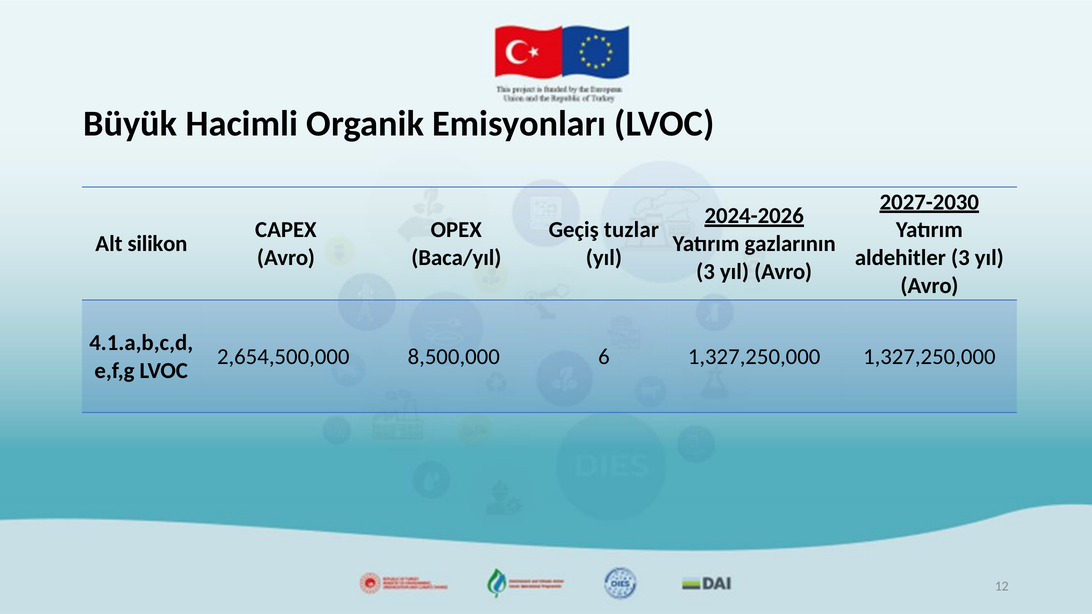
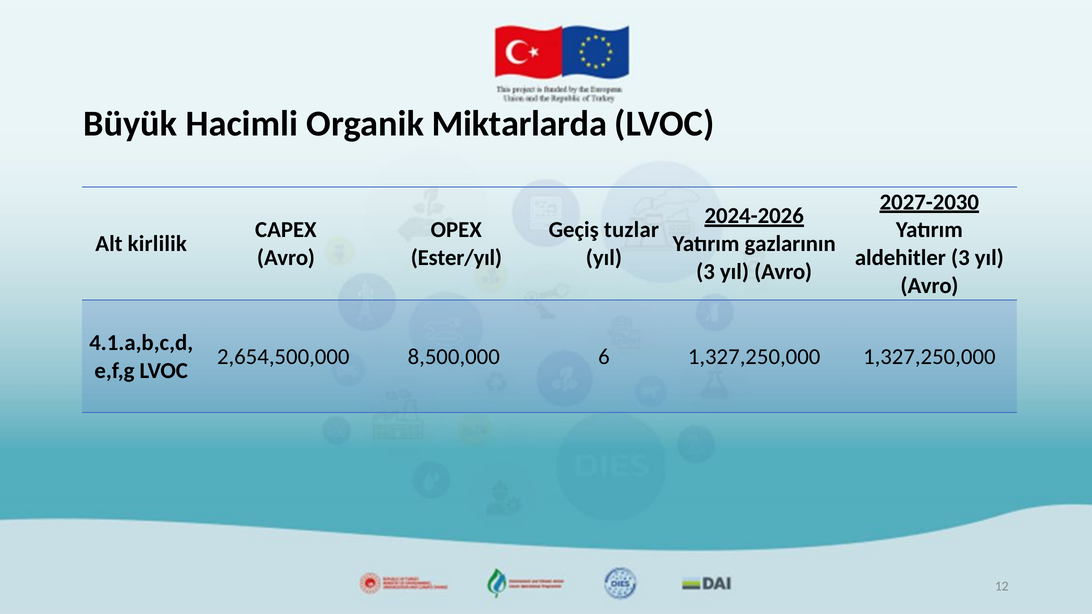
Emisyonları: Emisyonları -> Miktarlarda
silikon: silikon -> kirlilik
Baca/yıl: Baca/yıl -> Ester/yıl
